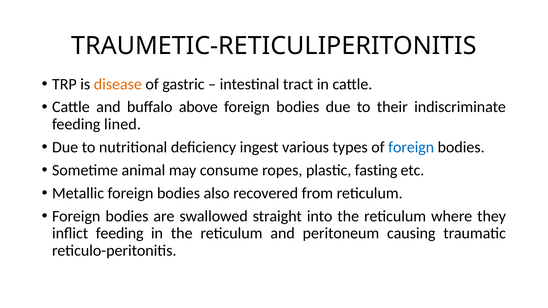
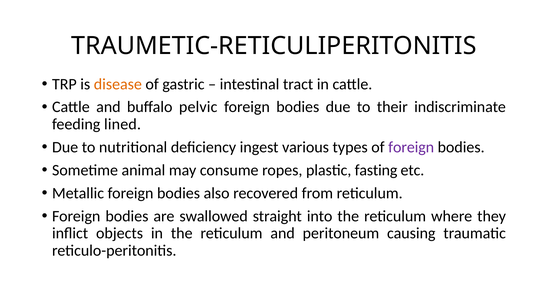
above: above -> pelvic
foreign at (411, 147) colour: blue -> purple
inflict feeding: feeding -> objects
